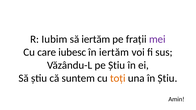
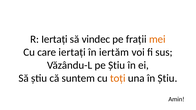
R Iubim: Iubim -> Iertați
să iertăm: iertăm -> vindec
mei colour: purple -> orange
care iubesc: iubesc -> iertați
